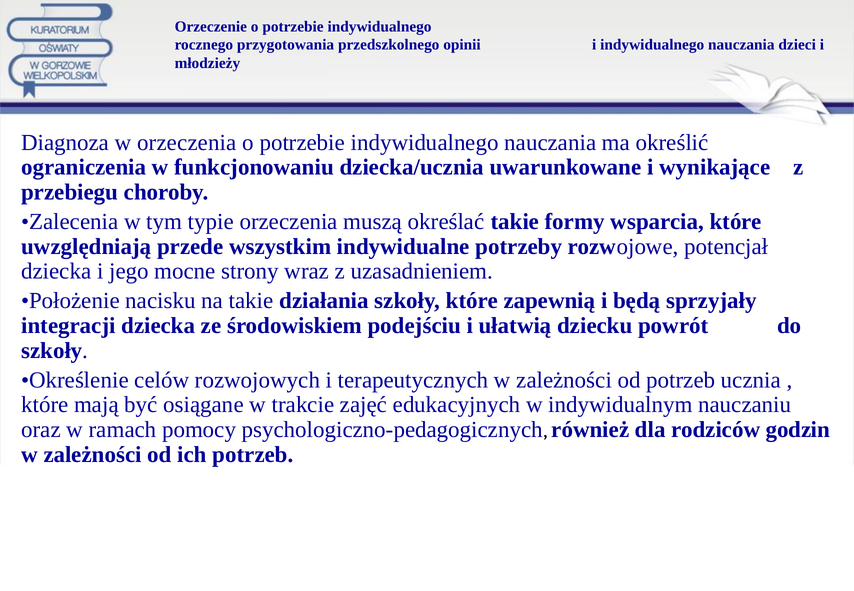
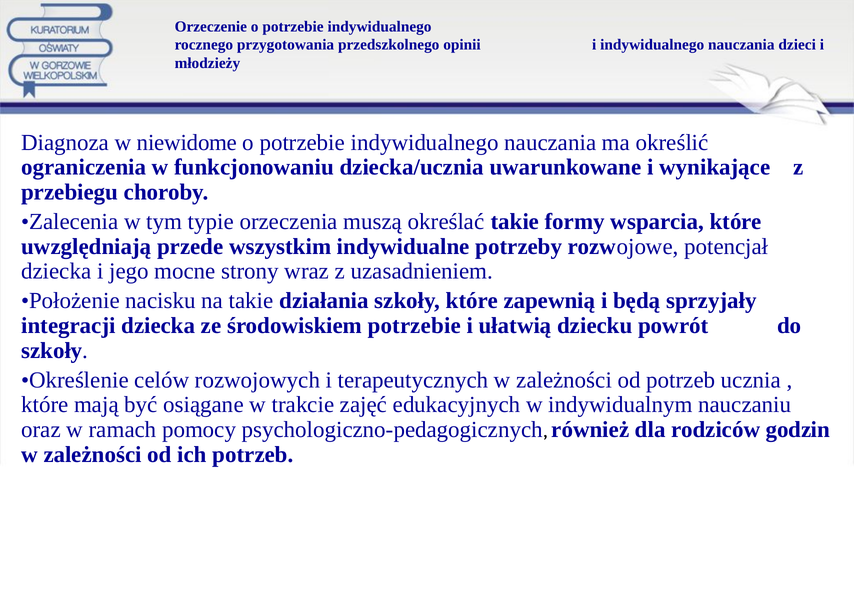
w orzeczenia: orzeczenia -> niewidome
środowiskiem podejściu: podejściu -> potrzebie
